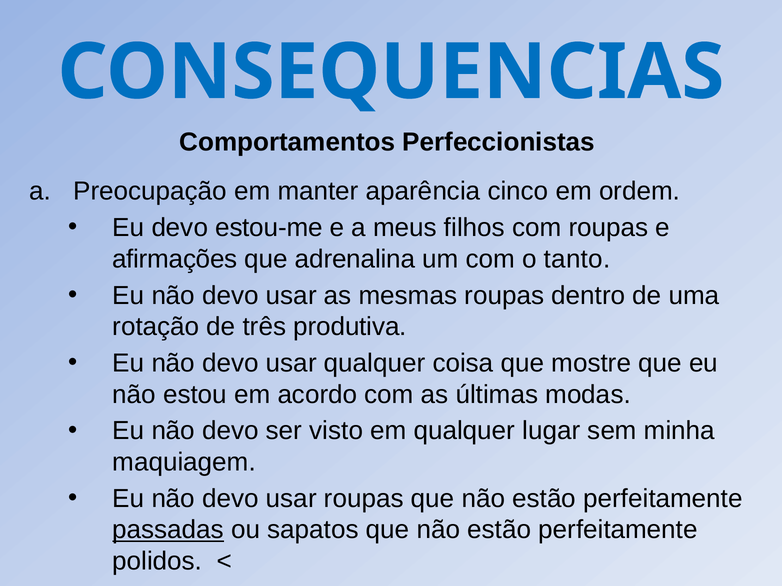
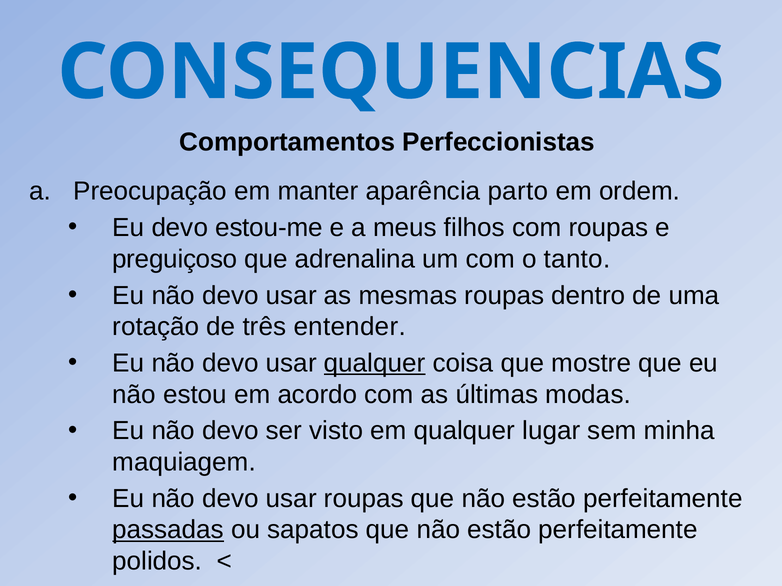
cinco: cinco -> parto
afirmações: afirmações -> preguiçoso
produtiva: produtiva -> entender
qualquer at (375, 363) underline: none -> present
